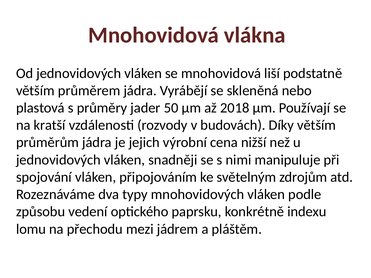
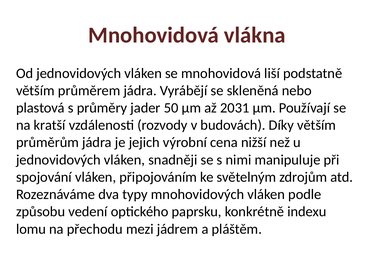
2018: 2018 -> 2031
